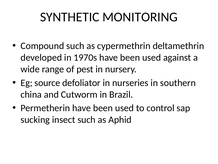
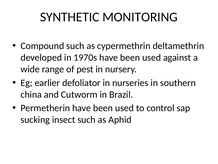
source: source -> earlier
